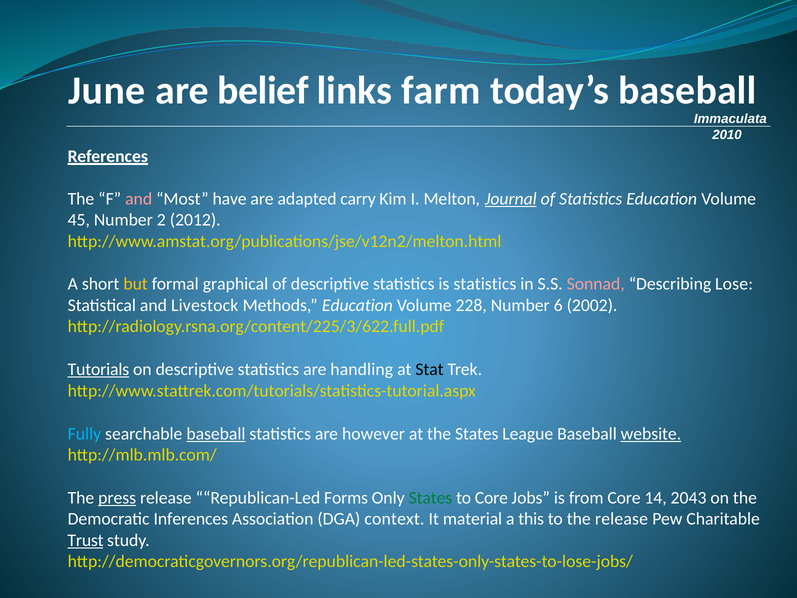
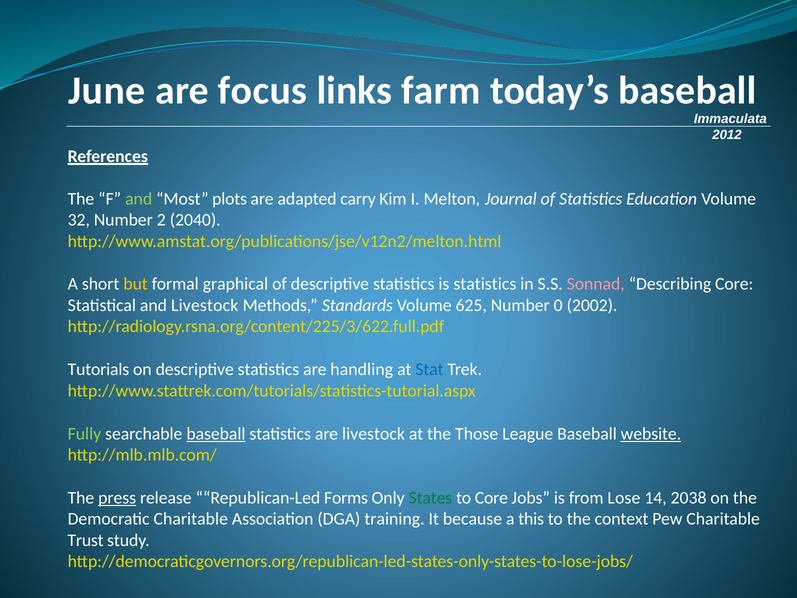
belief: belief -> focus
2010: 2010 -> 2012
and at (139, 199) colour: pink -> light green
have: have -> plots
Journal underline: present -> none
45: 45 -> 32
2012: 2012 -> 2040
Describing Lose: Lose -> Core
Methods Education: Education -> Standards
228: 228 -> 625
6: 6 -> 0
Tutorials underline: present -> none
Stat colour: black -> blue
Fully colour: light blue -> light green
are however: however -> livestock
the States: States -> Those
from Core: Core -> Lose
2043: 2043 -> 2038
Democratic Inferences: Inferences -> Charitable
context: context -> training
material: material -> because
the release: release -> context
Trust underline: present -> none
